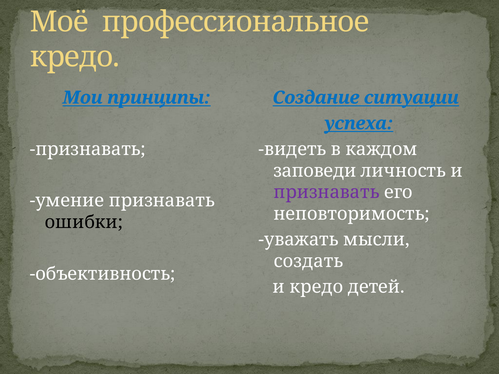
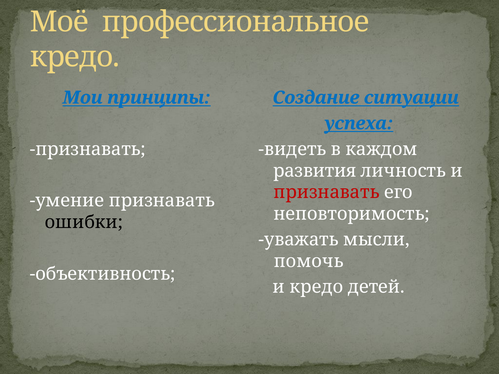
заповеди: заповеди -> развития
признавать at (326, 192) colour: purple -> red
создать: создать -> помочь
